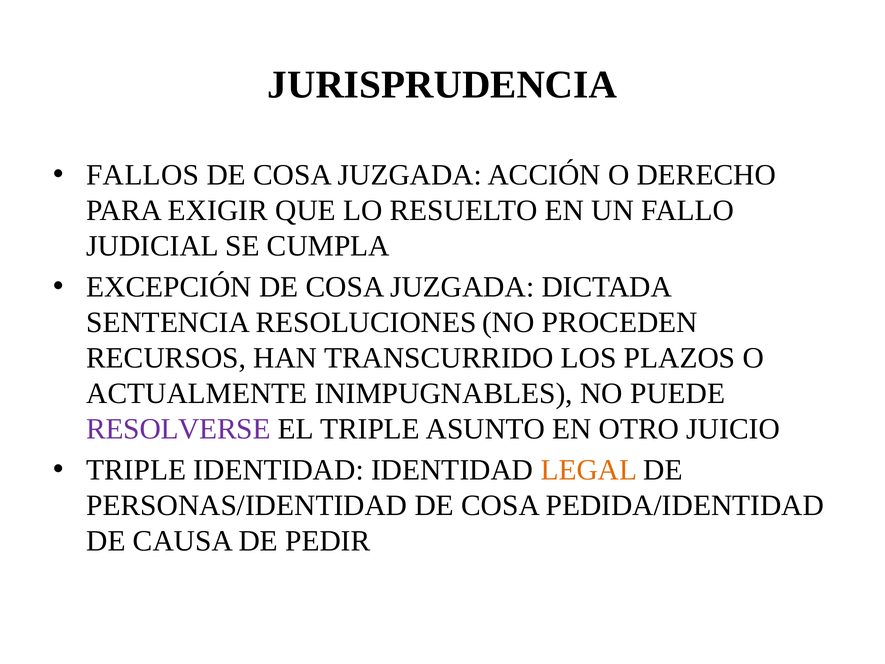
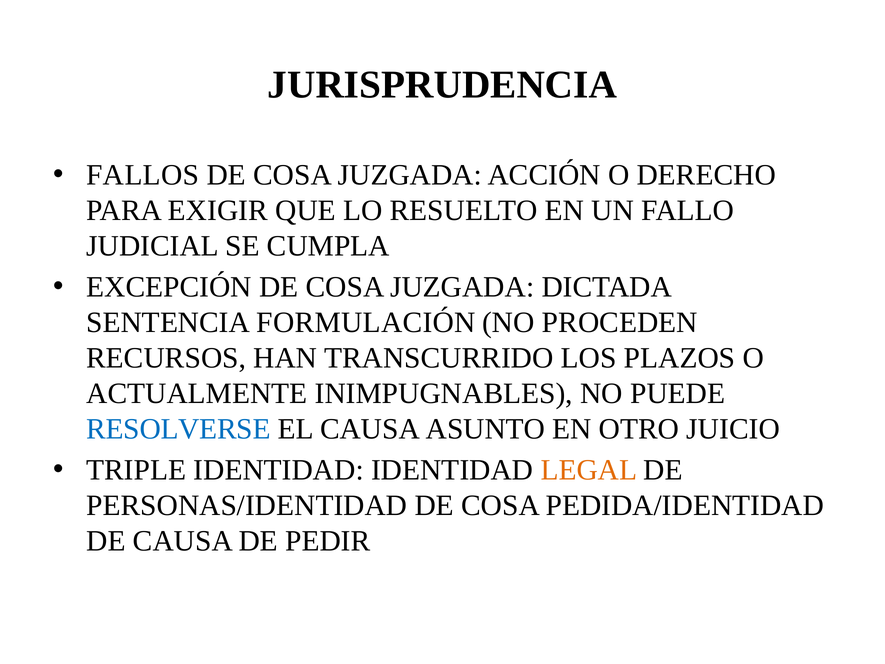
RESOLUCIONES: RESOLUCIONES -> FORMULACIÓN
RESOLVERSE colour: purple -> blue
EL TRIPLE: TRIPLE -> CAUSA
